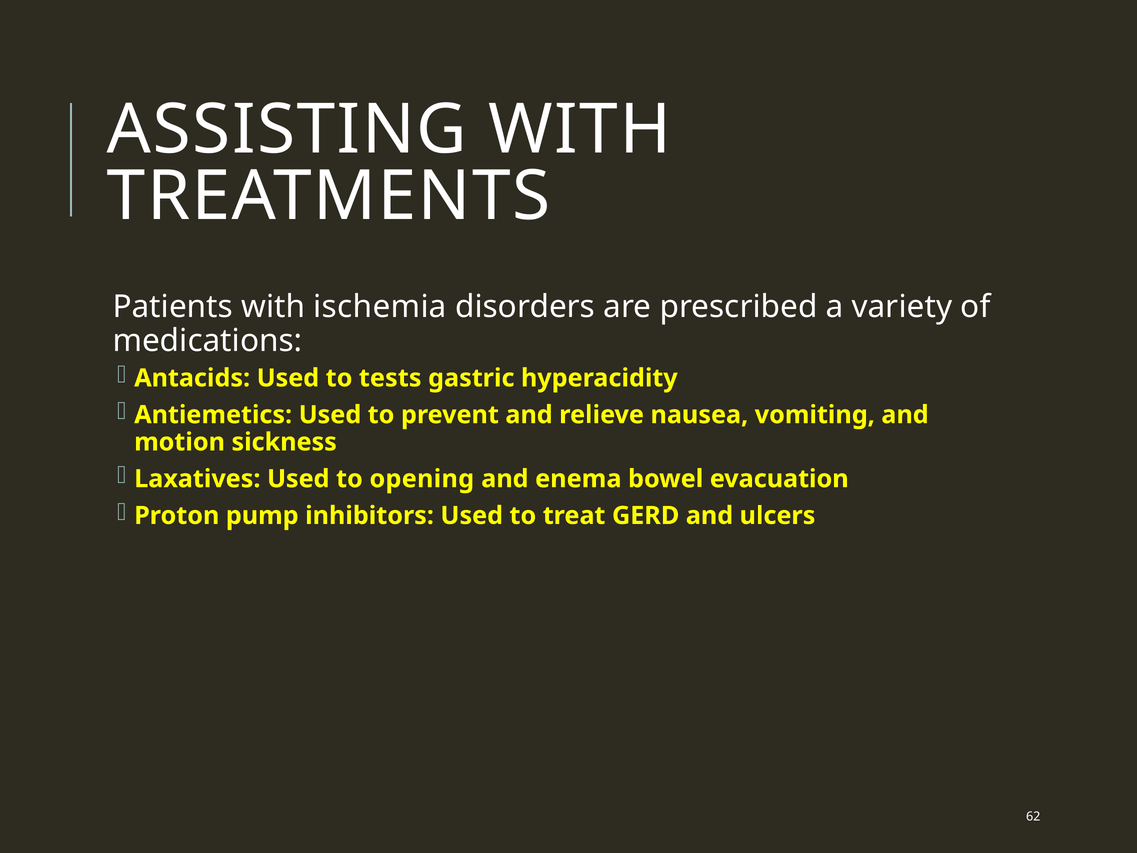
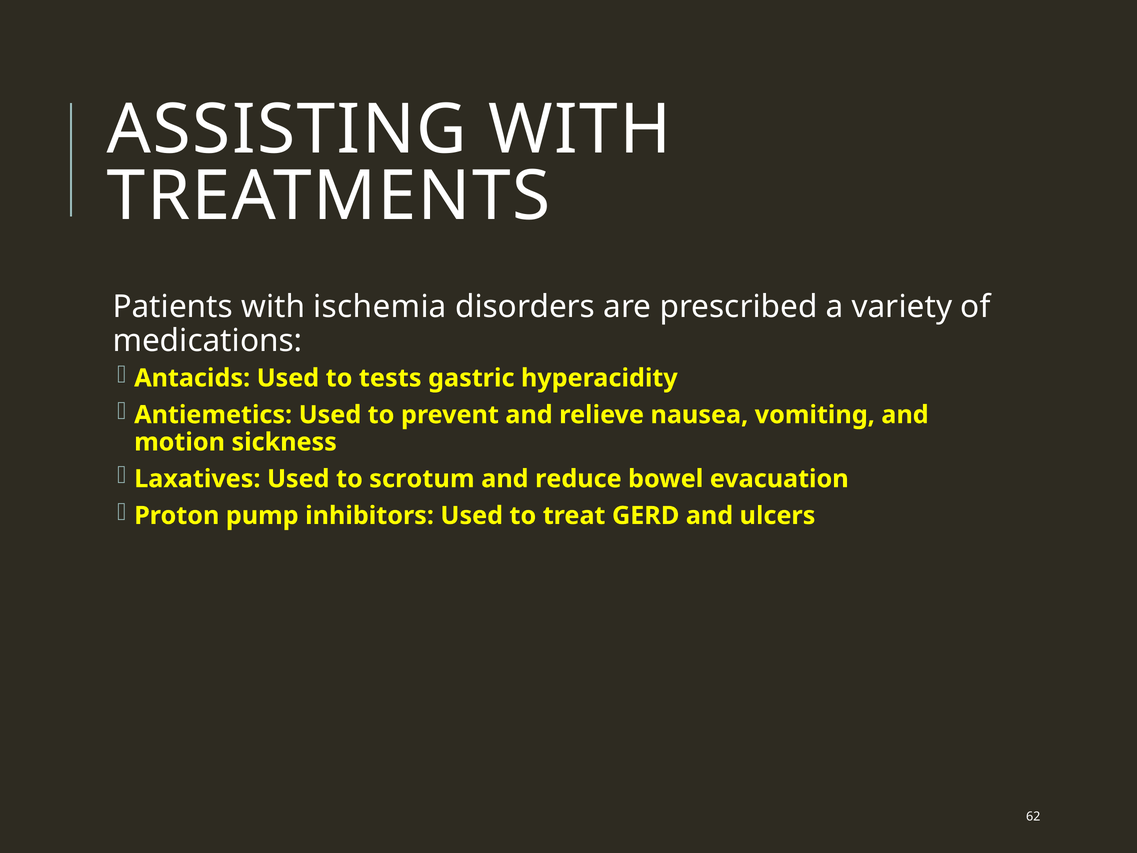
opening: opening -> scrotum
enema: enema -> reduce
